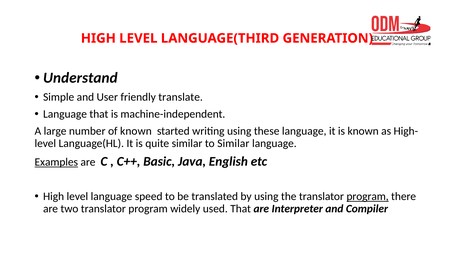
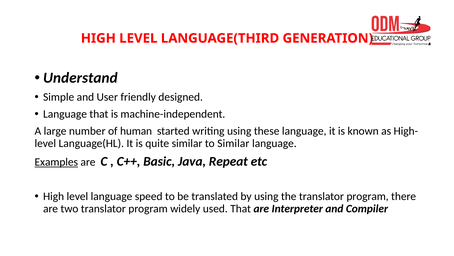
translate: translate -> designed
of known: known -> human
English: English -> Repeat
program at (368, 196) underline: present -> none
